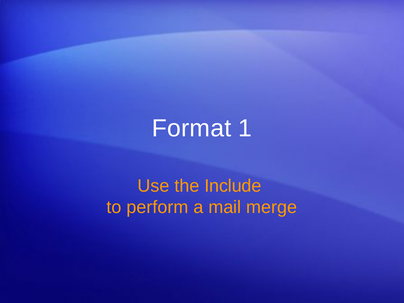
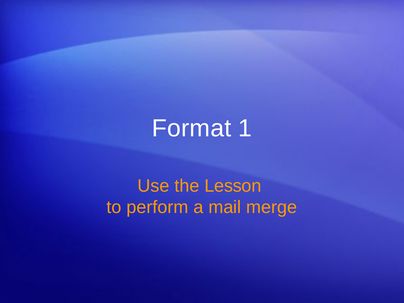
Include: Include -> Lesson
